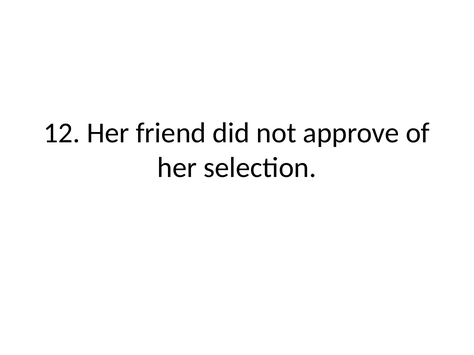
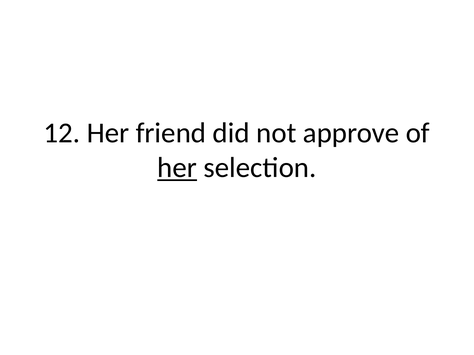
her at (177, 168) underline: none -> present
